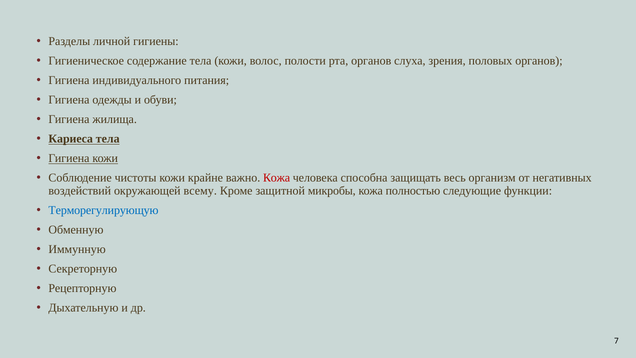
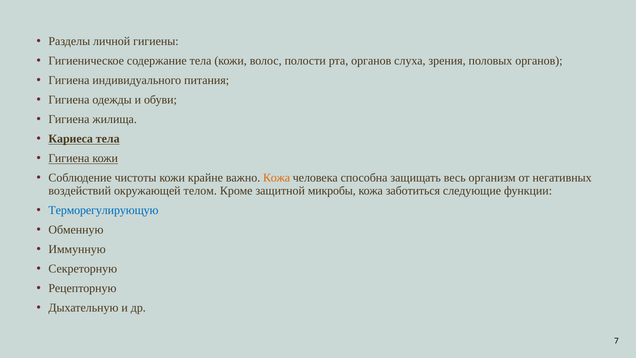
Кожа at (277, 178) colour: red -> orange
всему: всему -> телом
полностью: полностью -> заботиться
